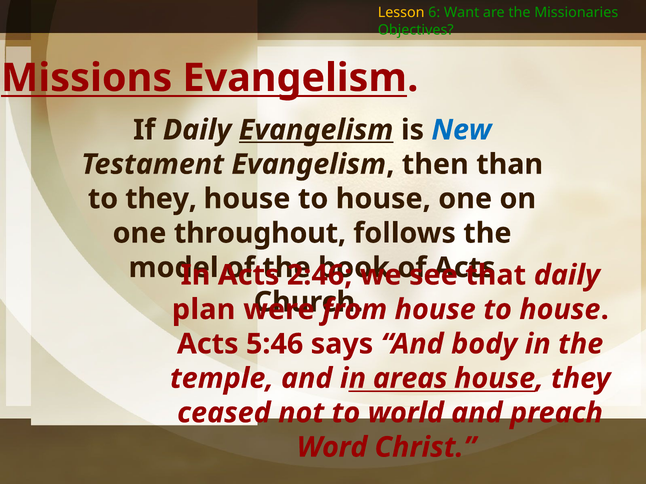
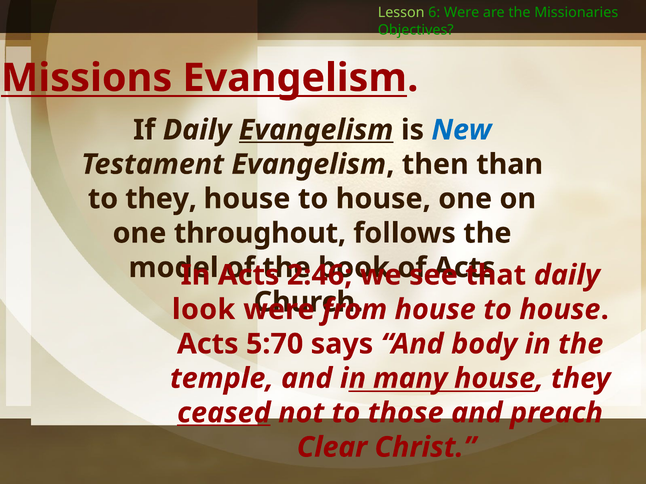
Lesson colour: yellow -> light green
6 Want: Want -> Were
plan: plan -> look
5:46: 5:46 -> 5:70
areas: areas -> many
ceased underline: none -> present
world: world -> those
Word: Word -> Clear
